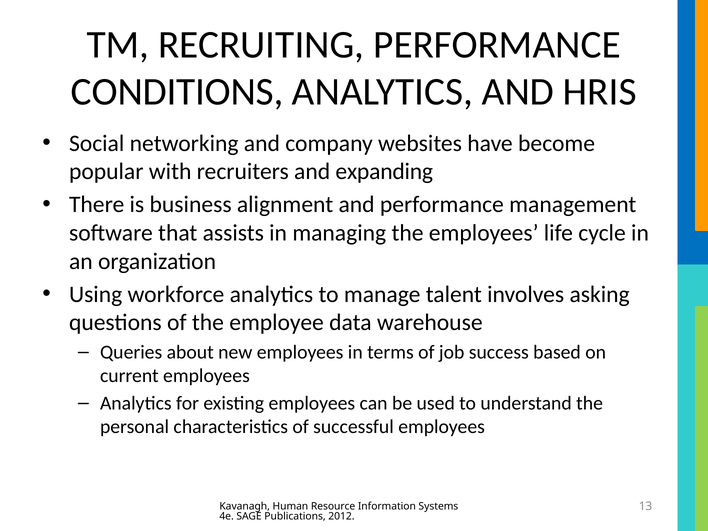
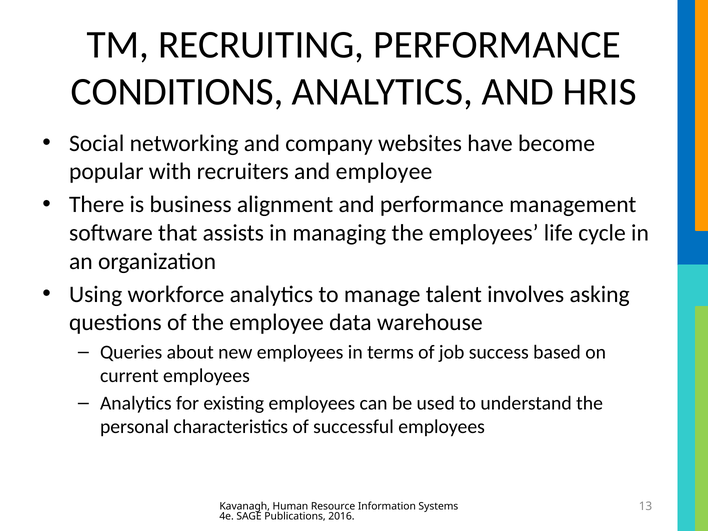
and expanding: expanding -> employee
2012: 2012 -> 2016
